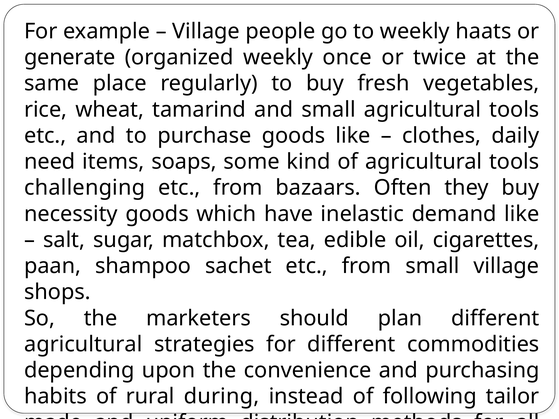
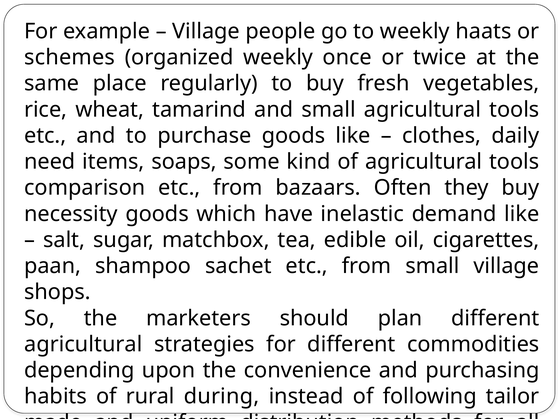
generate: generate -> schemes
challenging: challenging -> comparison
